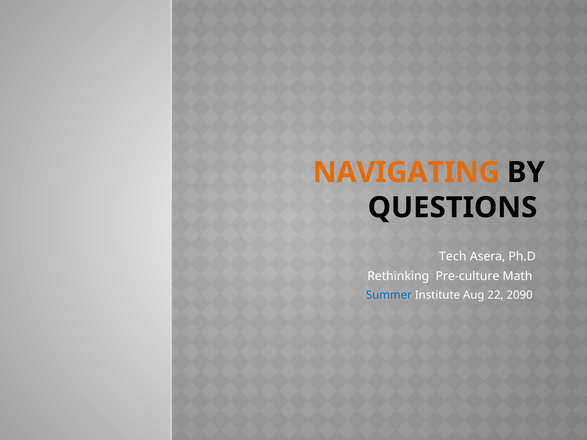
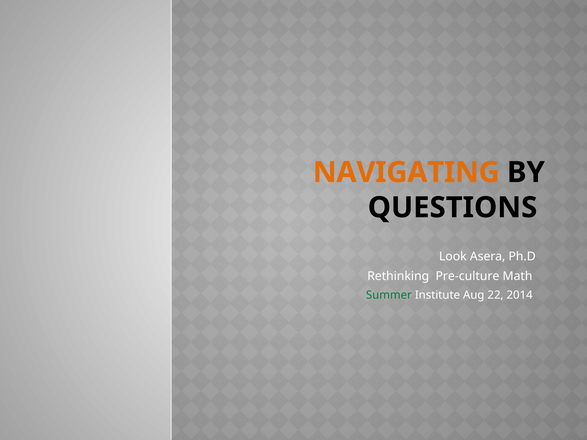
Tech: Tech -> Look
Summer colour: blue -> green
2090: 2090 -> 2014
